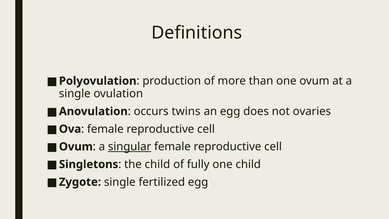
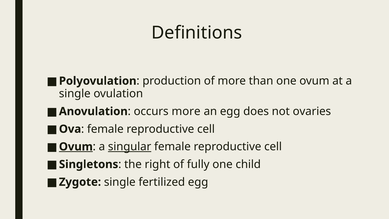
occurs twins: twins -> more
Ovum at (76, 147) underline: none -> present
the child: child -> right
